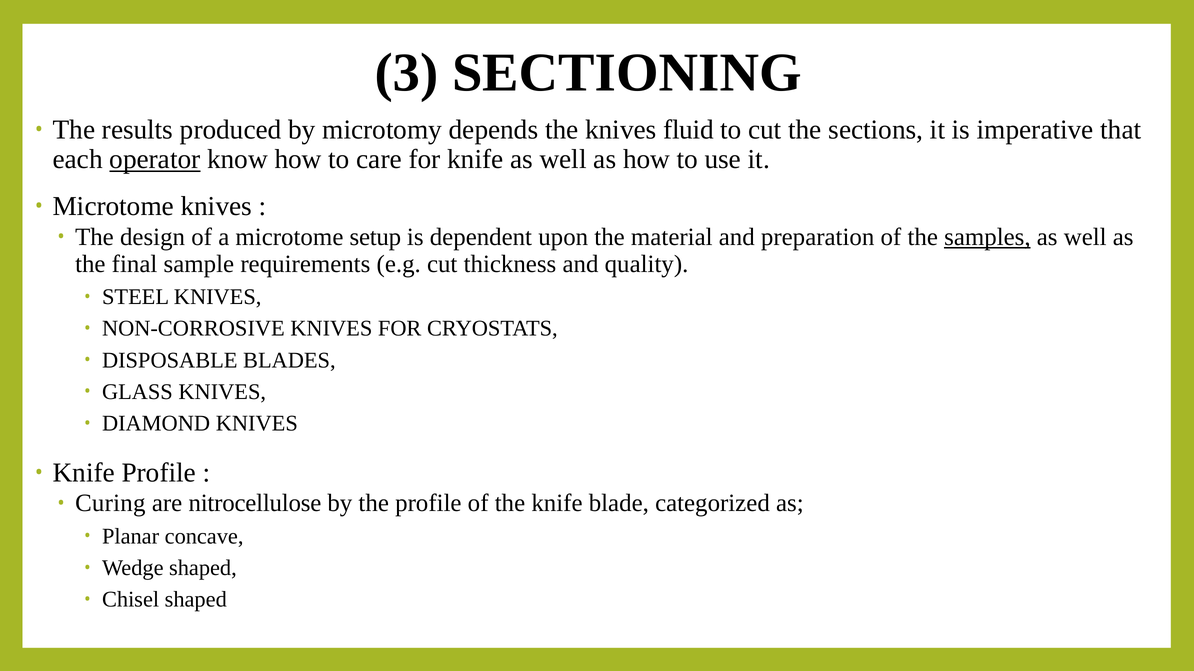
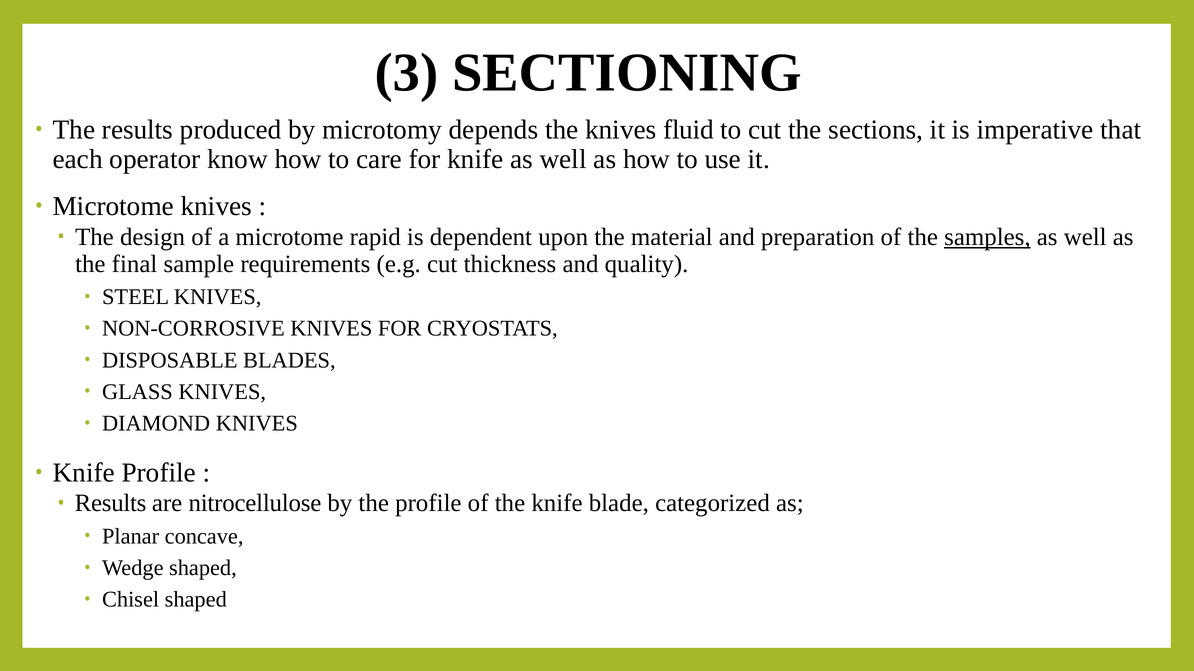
operator underline: present -> none
setup: setup -> rapid
Curing at (110, 504): Curing -> Results
